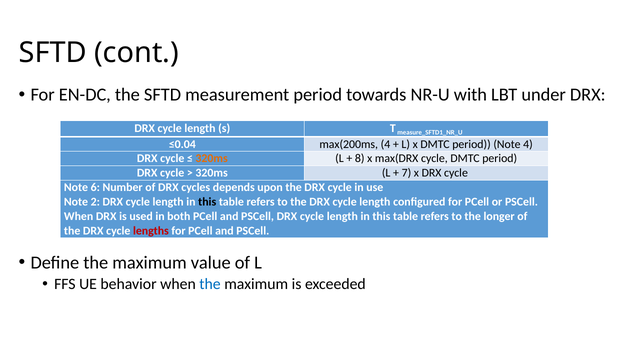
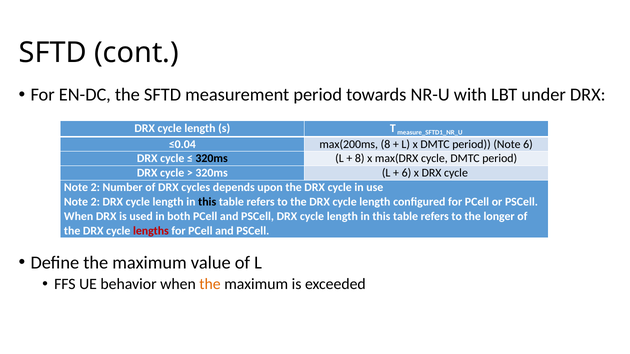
max(200ms 4: 4 -> 8
Note 4: 4 -> 6
320ms at (212, 159) colour: orange -> black
7 at (406, 173): 7 -> 6
6 at (95, 188): 6 -> 2
the at (210, 284) colour: blue -> orange
